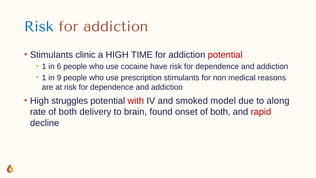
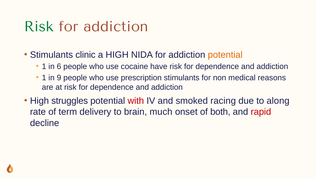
Risk at (39, 27) colour: blue -> green
TIME: TIME -> NIDA
potential at (225, 55) colour: red -> orange
model: model -> racing
rate of both: both -> term
found: found -> much
